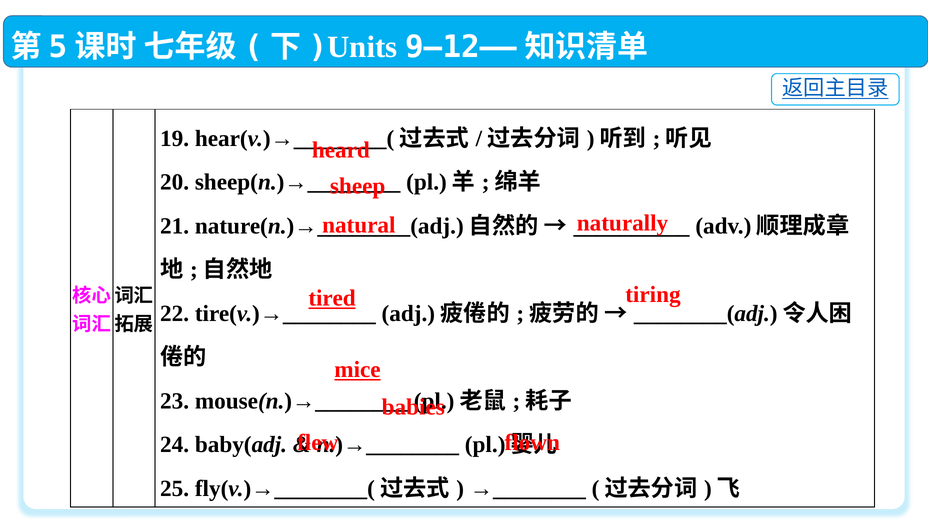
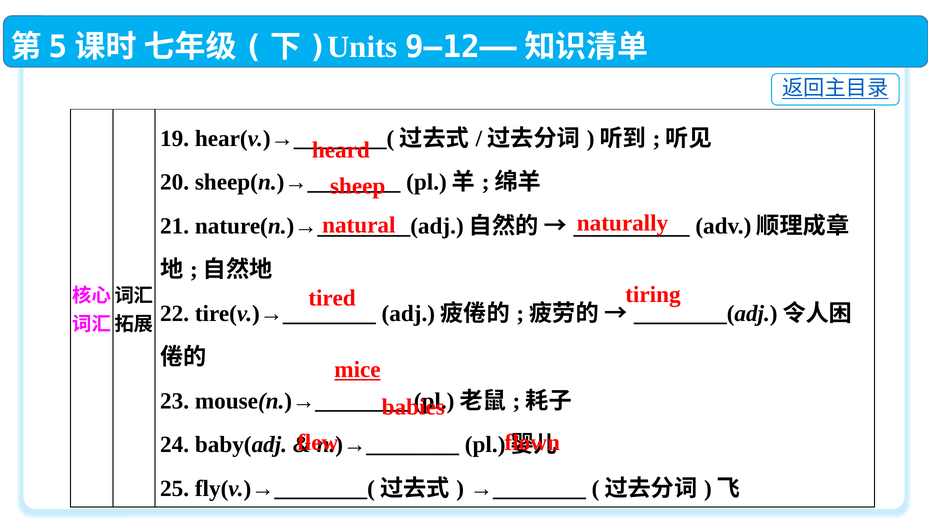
tired underline: present -> none
